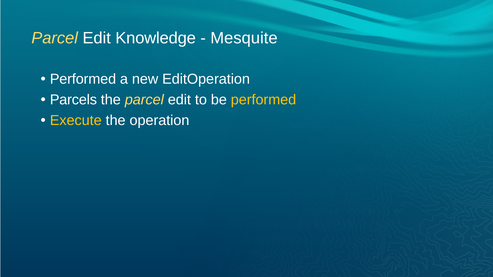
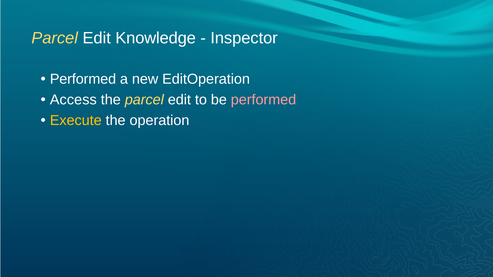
Mesquite: Mesquite -> Inspector
Parcels: Parcels -> Access
performed at (264, 100) colour: yellow -> pink
